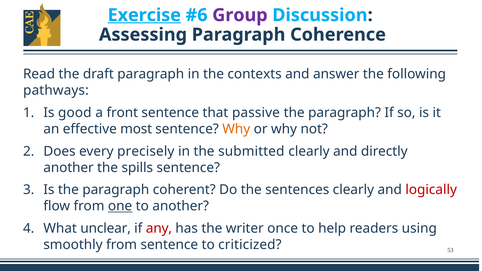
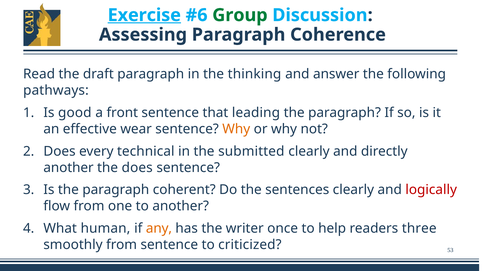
Group colour: purple -> green
contexts: contexts -> thinking
passive: passive -> leading
most: most -> wear
precisely: precisely -> technical
the spills: spills -> does
one underline: present -> none
unclear: unclear -> human
any colour: red -> orange
using: using -> three
